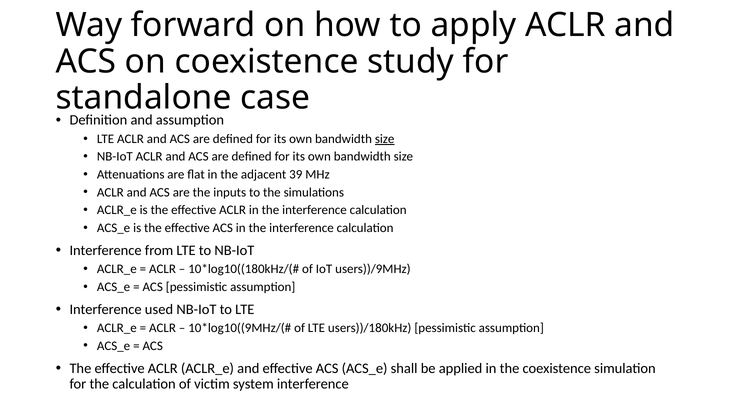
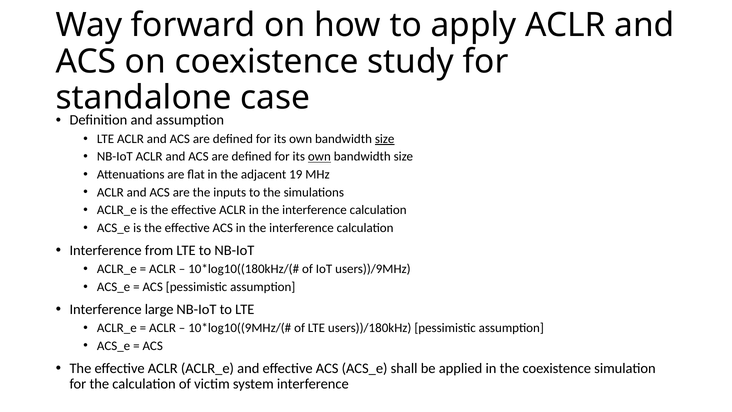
own at (319, 157) underline: none -> present
39: 39 -> 19
used: used -> large
